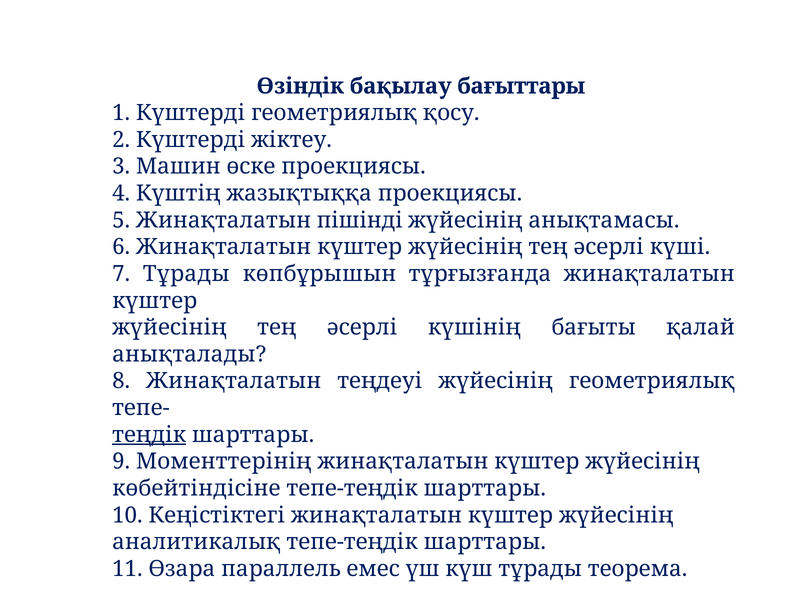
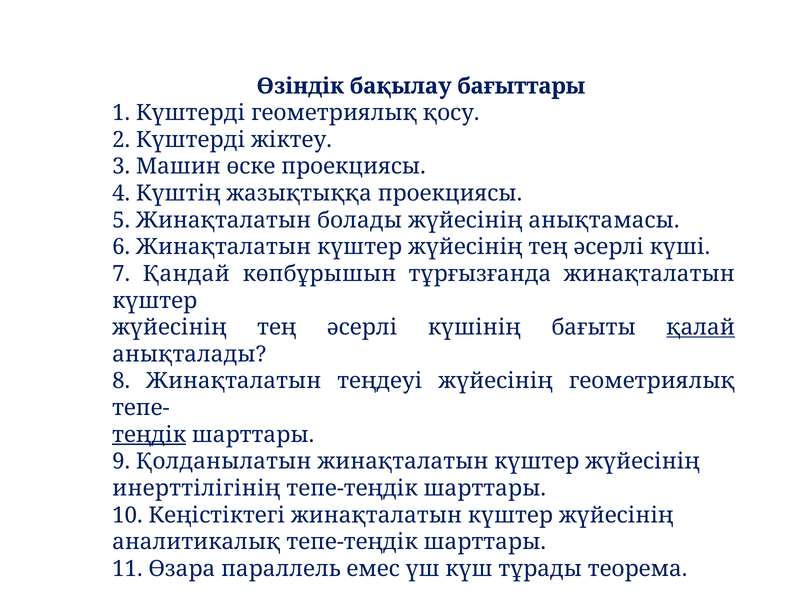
пішінді: пішінді -> болады
7 Тұрады: Тұрады -> Қандай
қалай underline: none -> present
Моменттерінің: Моменттерінің -> Қолданылатын
көбейтіндісіне: көбейтіндісіне -> инерттілігінің
